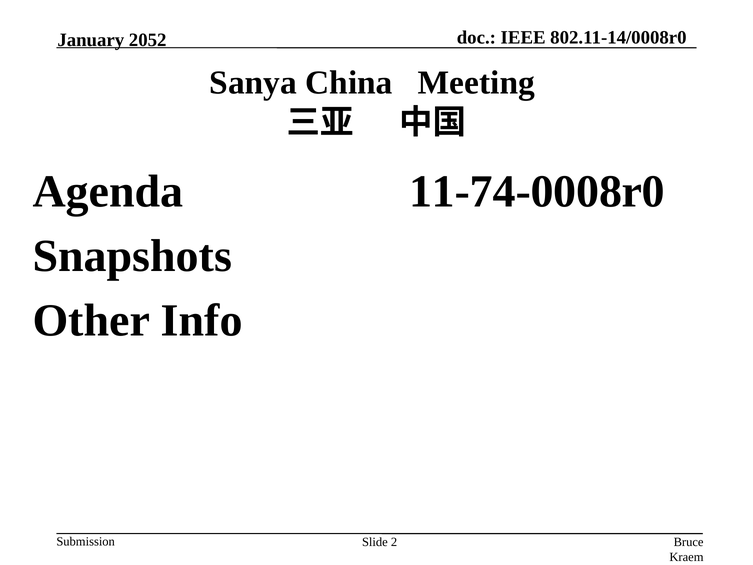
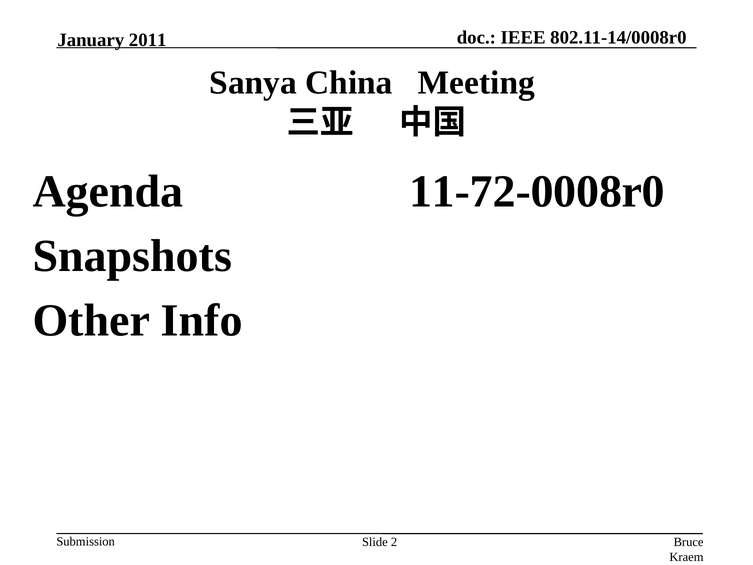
2052: 2052 -> 2011
11-74-0008r0: 11-74-0008r0 -> 11-72-0008r0
